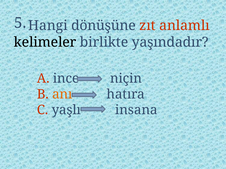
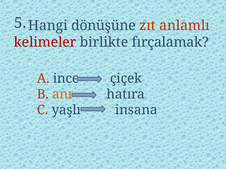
kelimeler colour: black -> red
yaşındadır: yaşındadır -> fırçalamak
niçin: niçin -> çiçek
